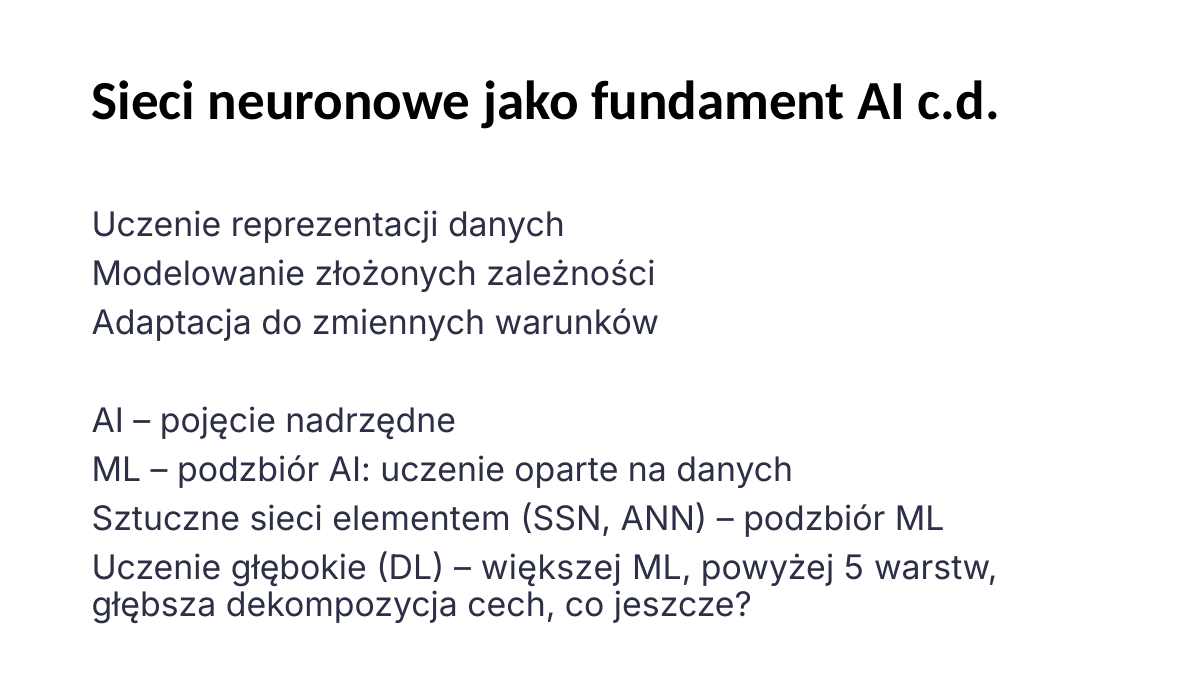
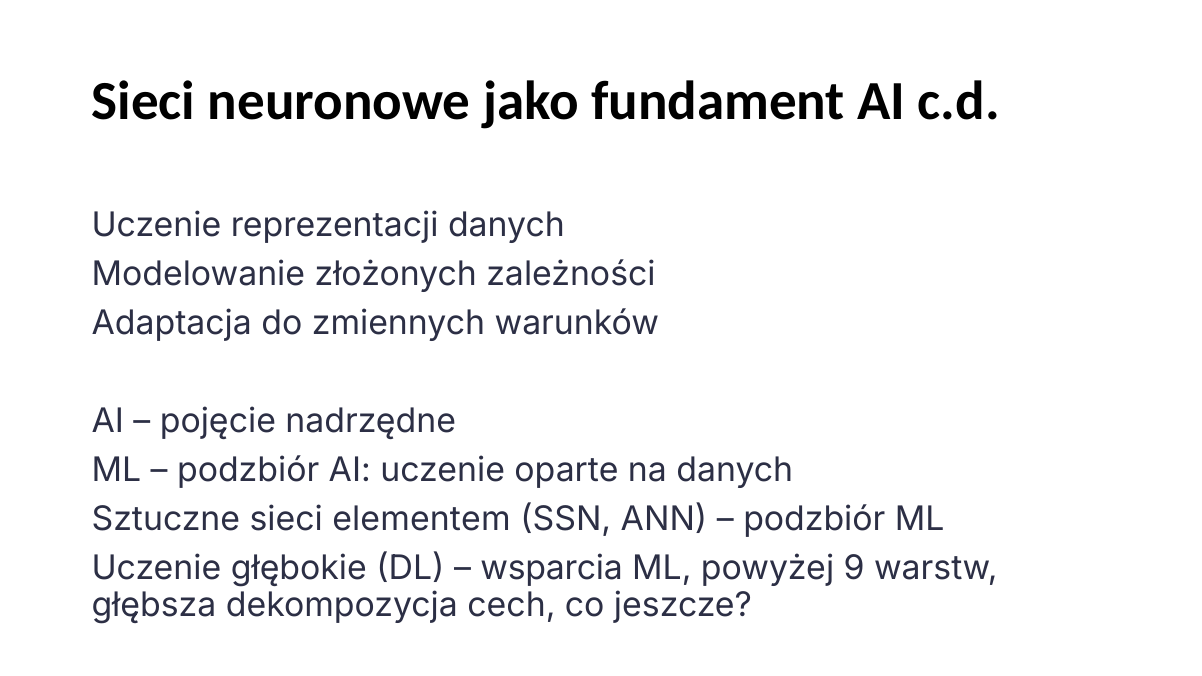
większej: większej -> wsparcia
5: 5 -> 9
